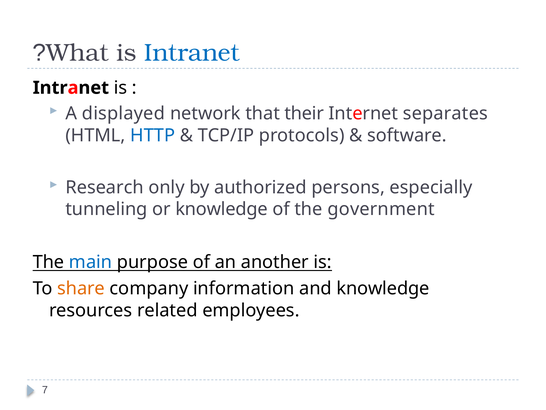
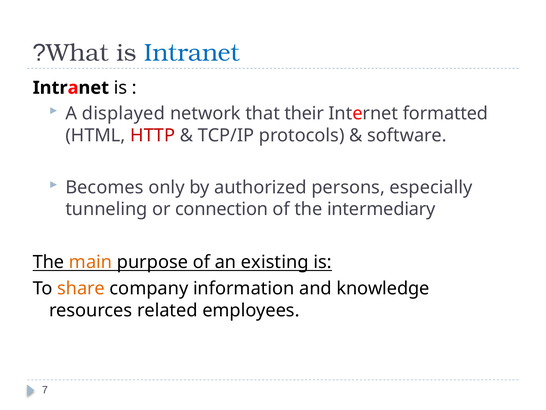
separates: separates -> formatted
HTTP colour: blue -> red
Research: Research -> Becomes
or knowledge: knowledge -> connection
government: government -> intermediary
main colour: blue -> orange
another: another -> existing
